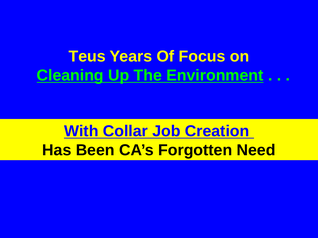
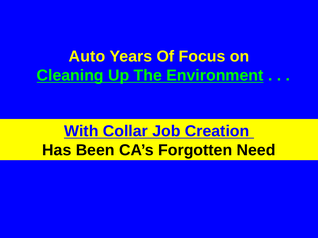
Teus: Teus -> Auto
